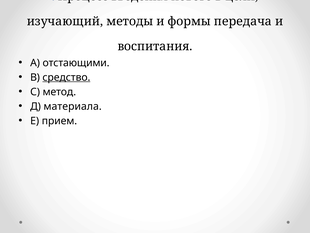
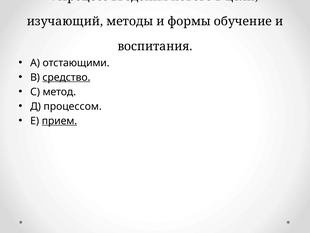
передача: передача -> обучение
материала: материала -> процессом
прием underline: none -> present
